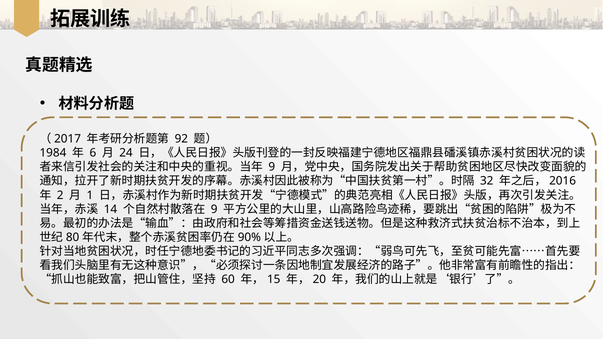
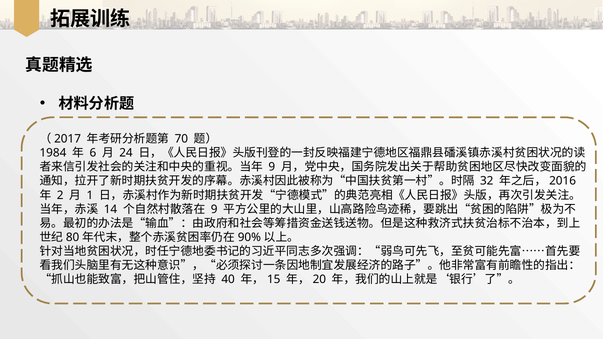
92: 92 -> 70
60: 60 -> 40
